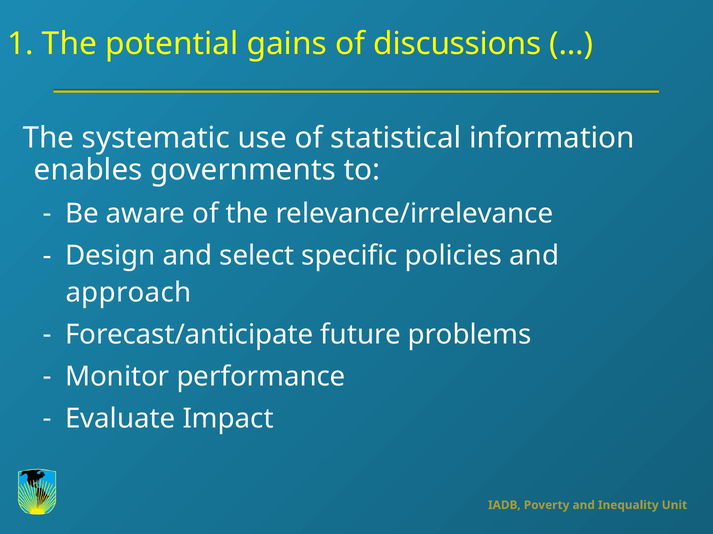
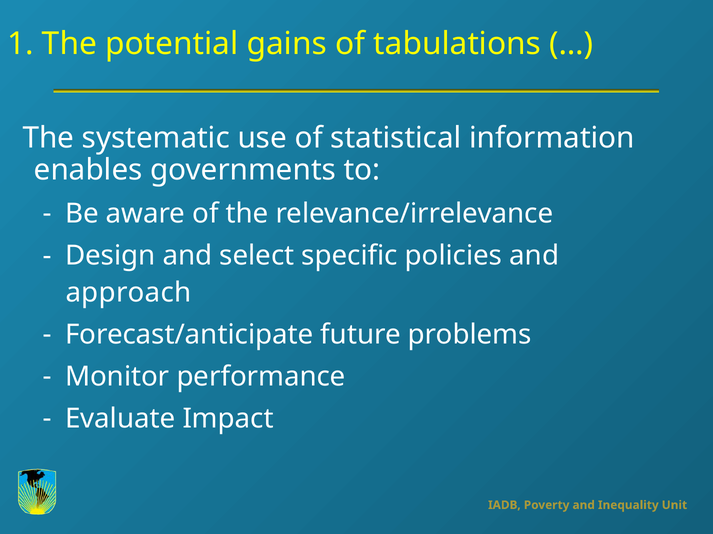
discussions: discussions -> tabulations
